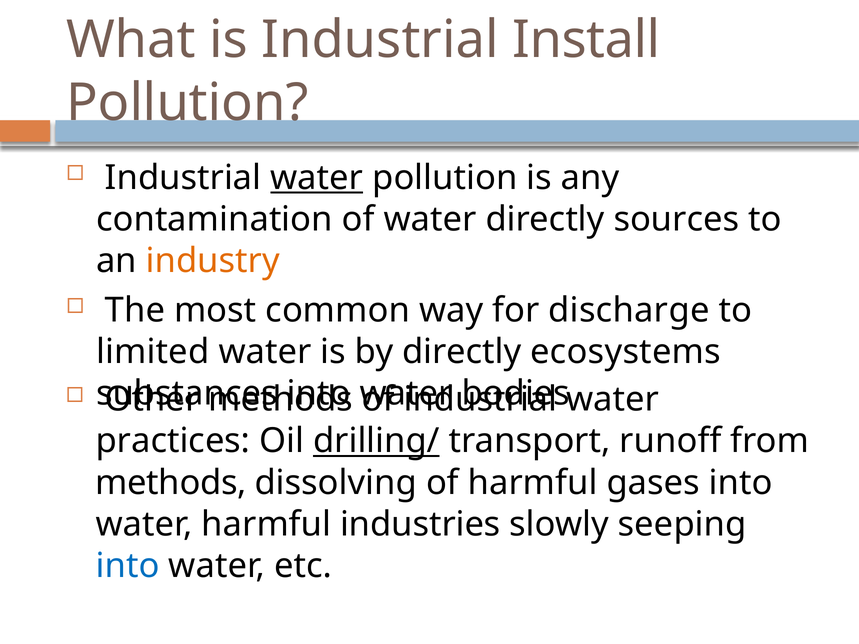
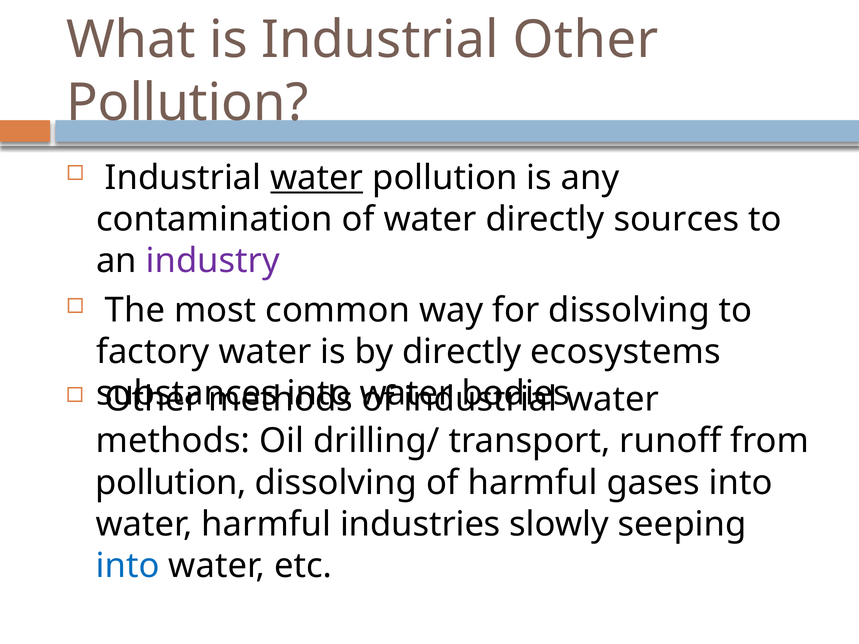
Industrial Install: Install -> Other
industry colour: orange -> purple
for discharge: discharge -> dissolving
limited: limited -> factory
practices at (173, 441): practices -> methods
drilling/ underline: present -> none
methods at (171, 483): methods -> pollution
